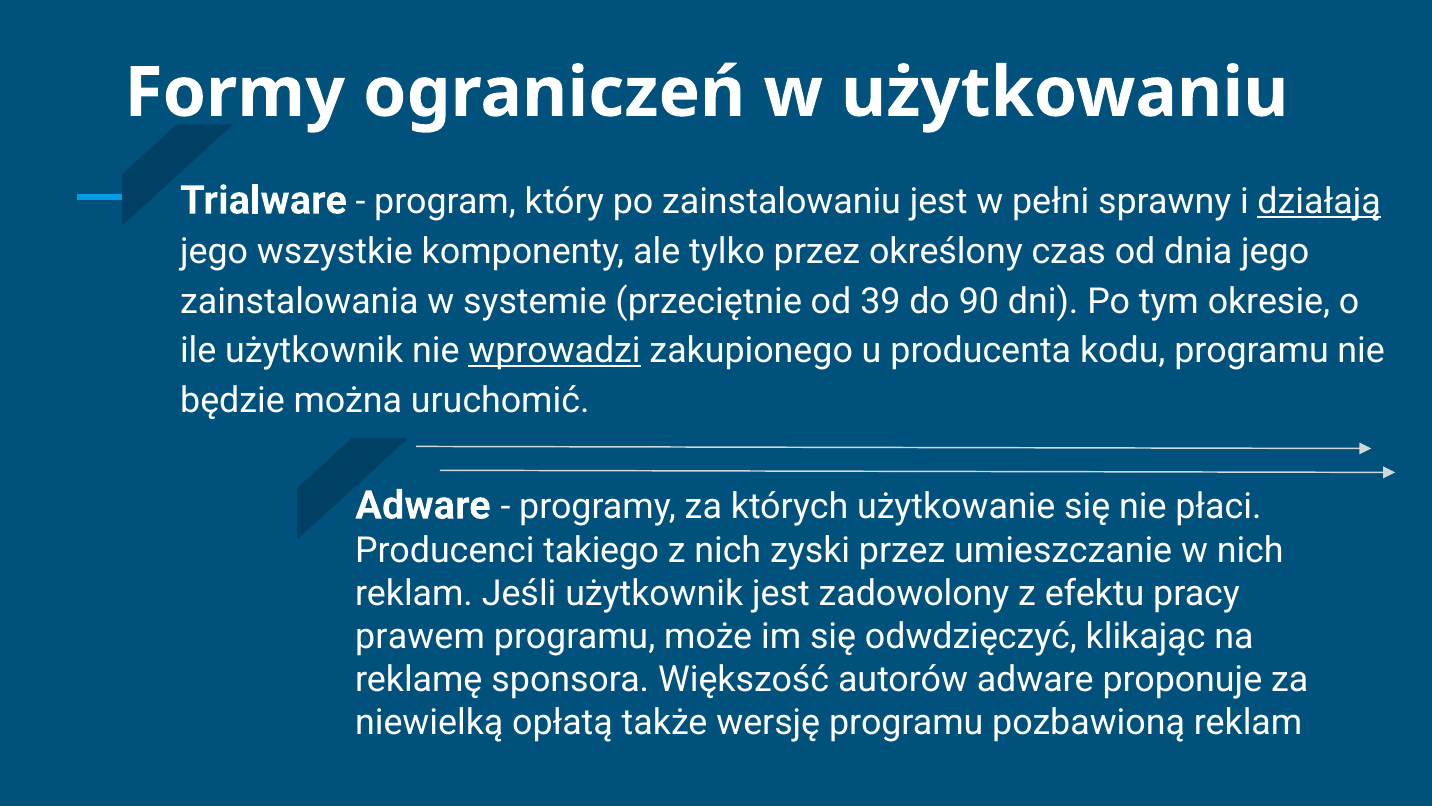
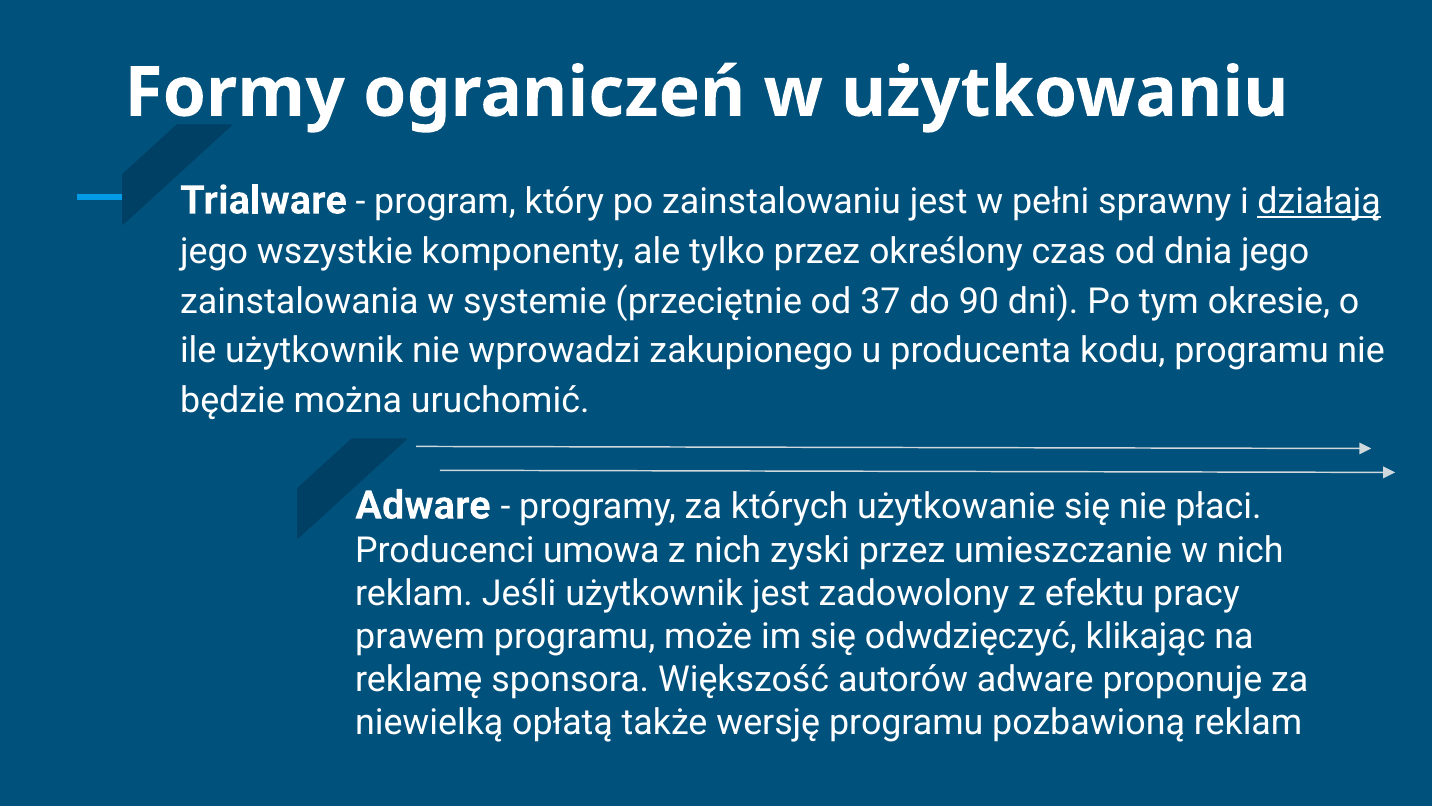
39: 39 -> 37
wprowadzi underline: present -> none
takiego: takiego -> umowa
